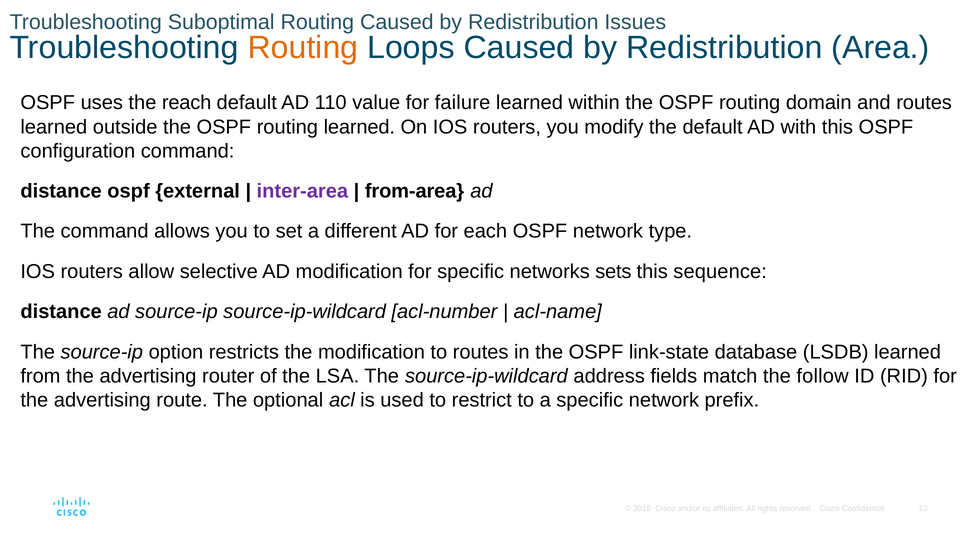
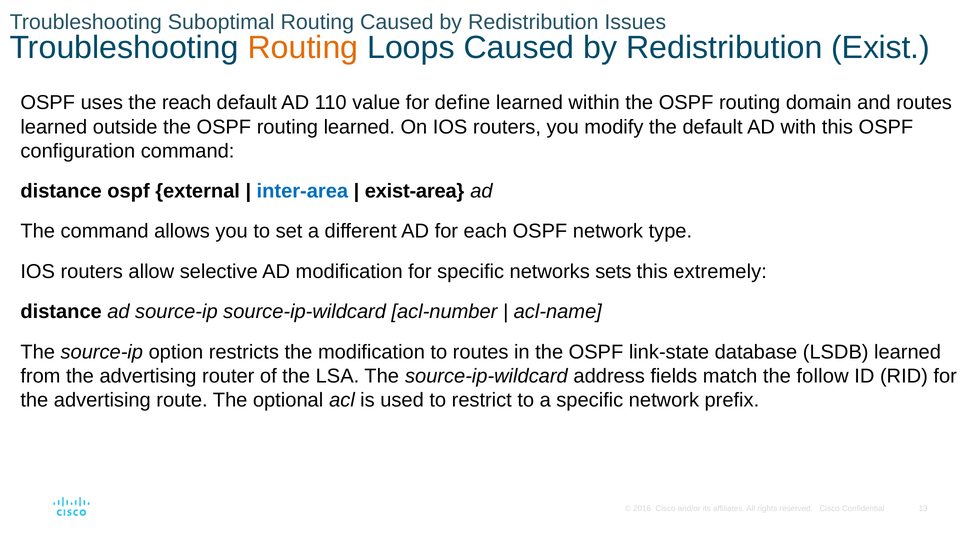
Area: Area -> Exist
failure: failure -> define
inter-area colour: purple -> blue
from-area: from-area -> exist-area
sequence: sequence -> extremely
